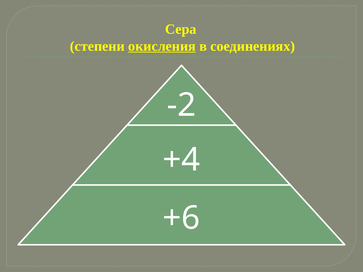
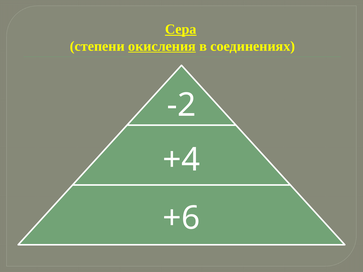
Сера underline: none -> present
